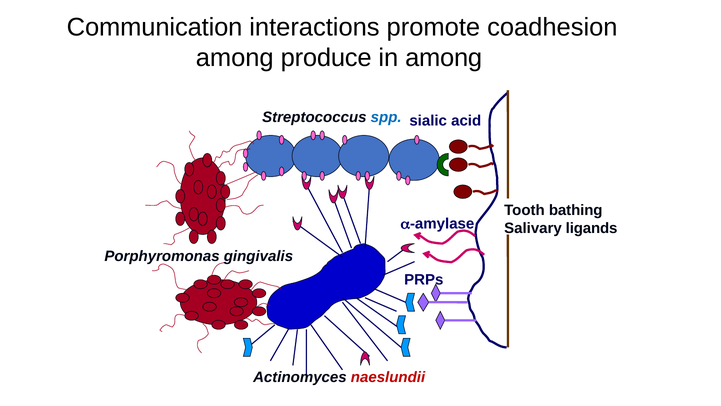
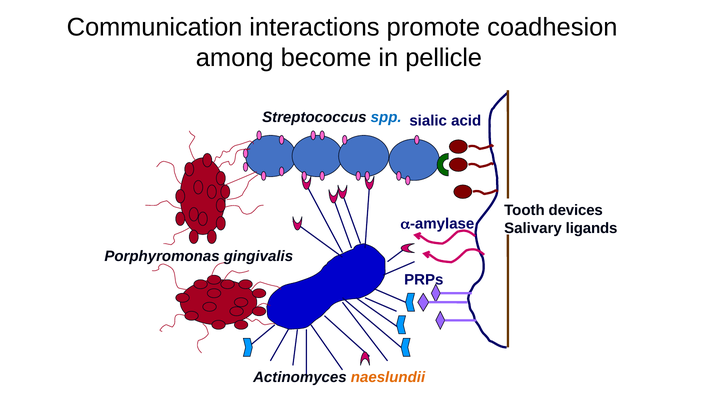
produce: produce -> become
in among: among -> pellicle
bathing: bathing -> devices
naeslundii colour: red -> orange
